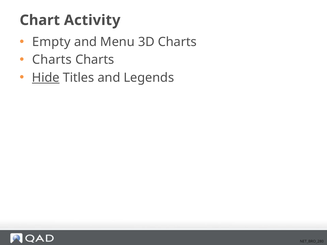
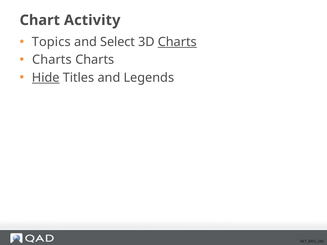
Empty: Empty -> Topics
Menu: Menu -> Select
Charts at (177, 42) underline: none -> present
